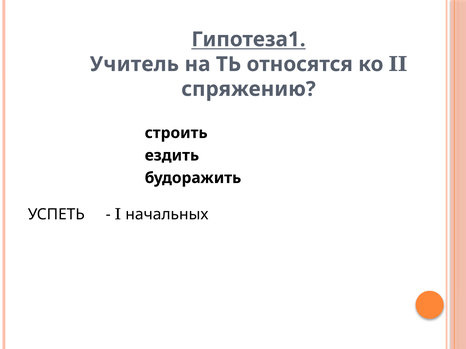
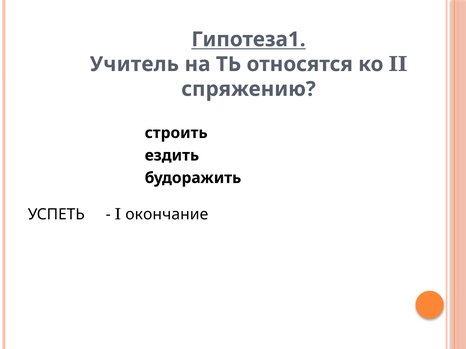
начальных: начальных -> окончание
